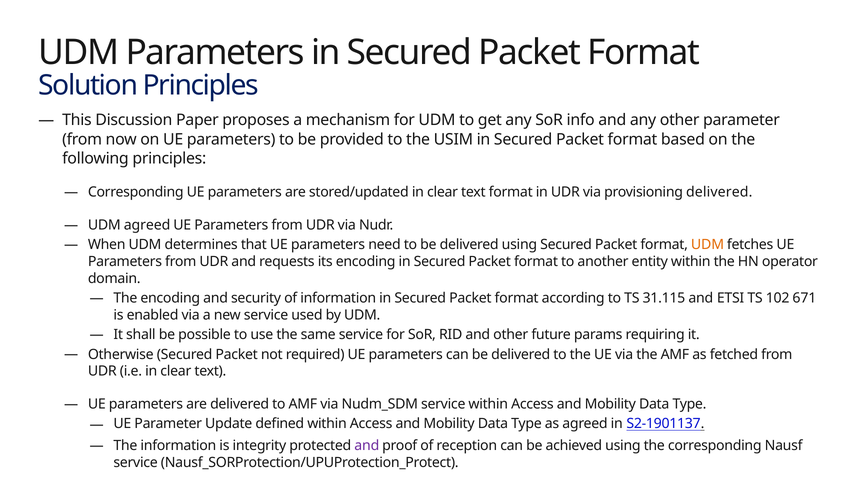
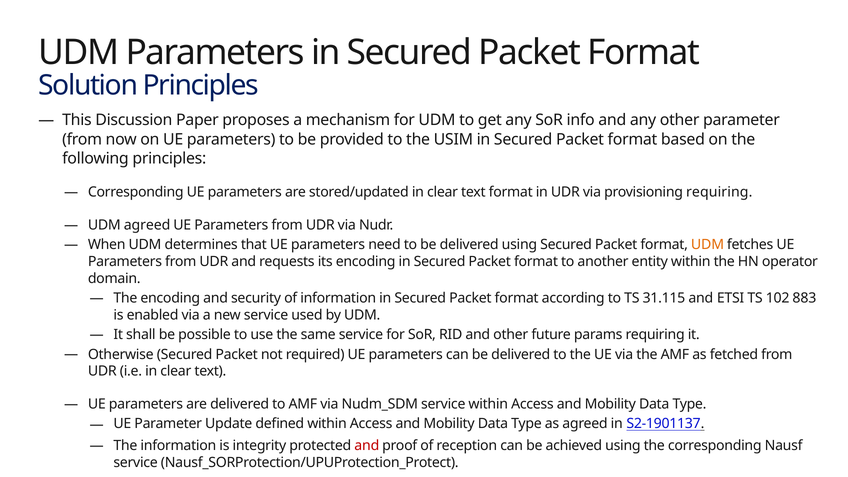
provisioning delivered: delivered -> requiring
671: 671 -> 883
and at (367, 446) colour: purple -> red
